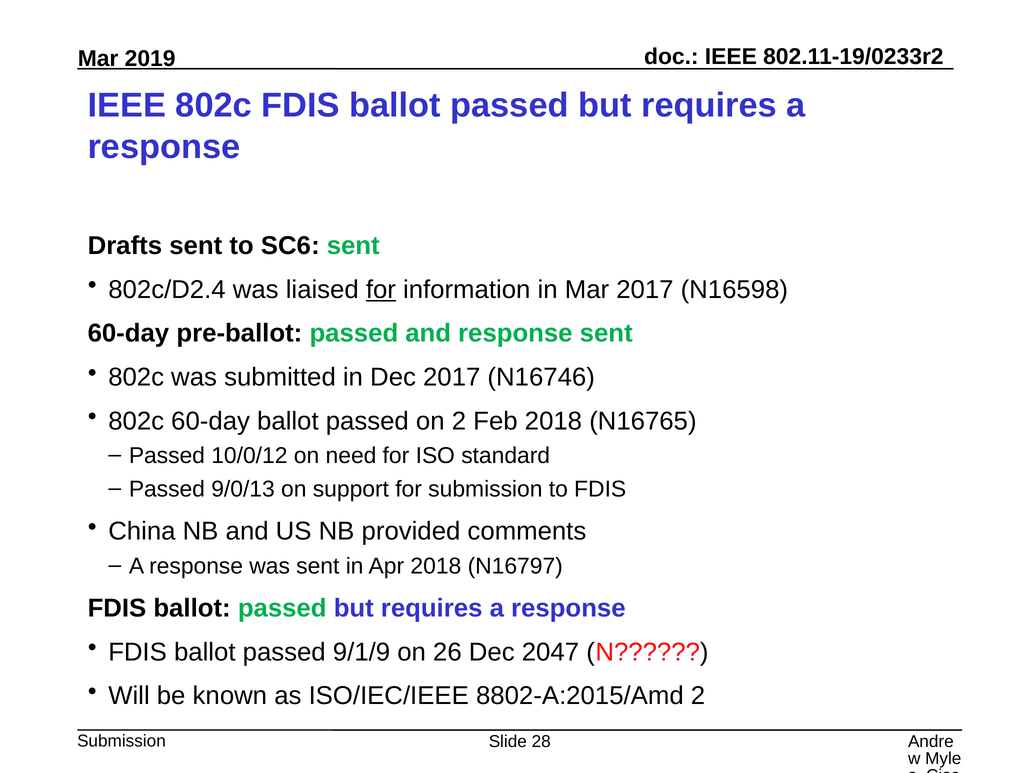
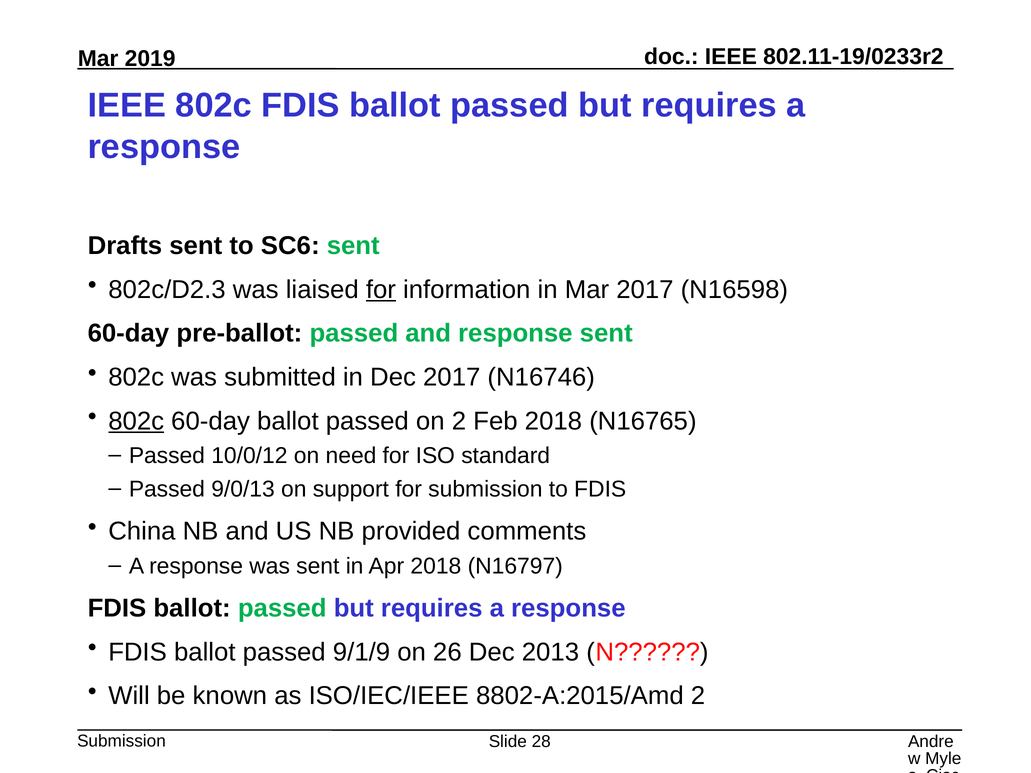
802c/D2.4: 802c/D2.4 -> 802c/D2.3
802c at (136, 421) underline: none -> present
2047: 2047 -> 2013
